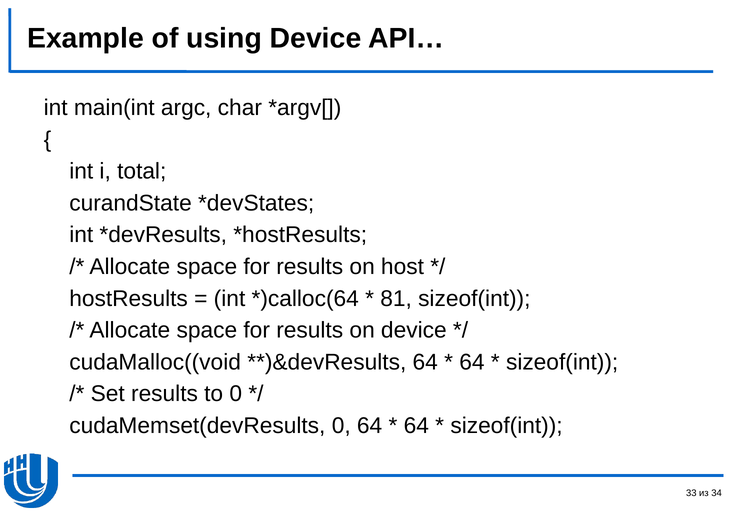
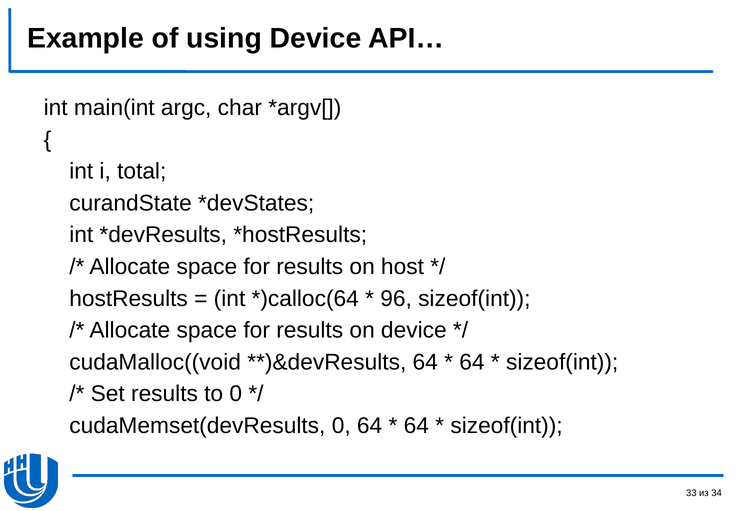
81: 81 -> 96
